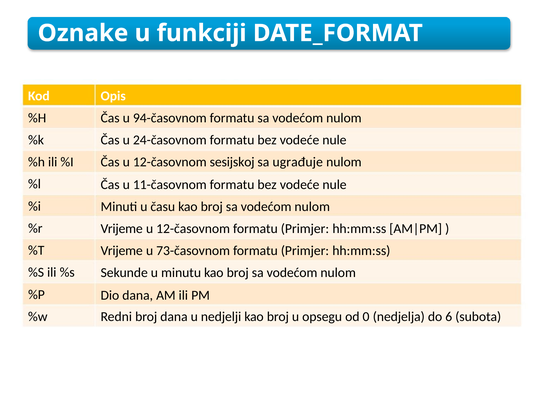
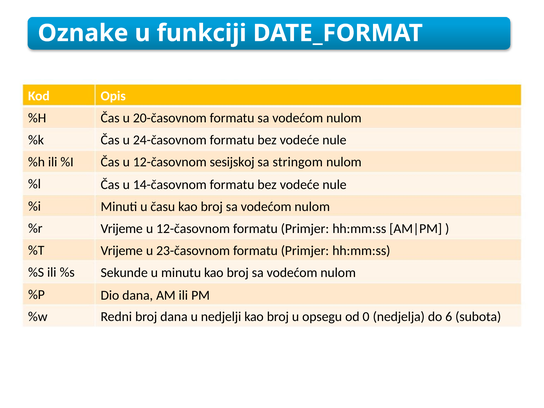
94-časovnom: 94-časovnom -> 20-časovnom
ugrađuje: ugrađuje -> stringom
11-časovnom: 11-časovnom -> 14-časovnom
73-časovnom: 73-časovnom -> 23-časovnom
